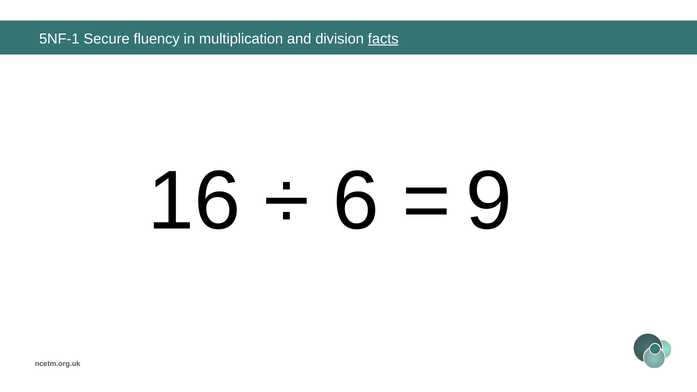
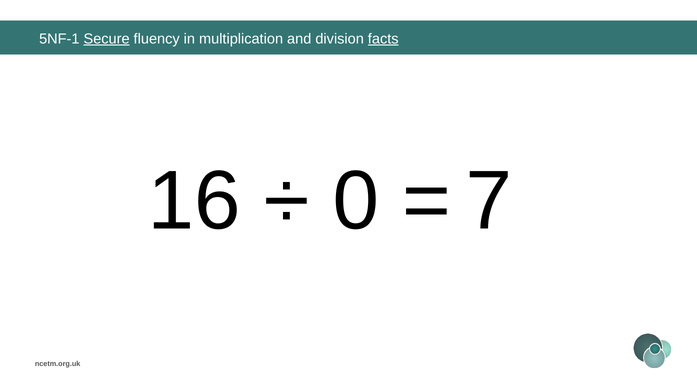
Secure underline: none -> present
6: 6 -> 0
9: 9 -> 7
